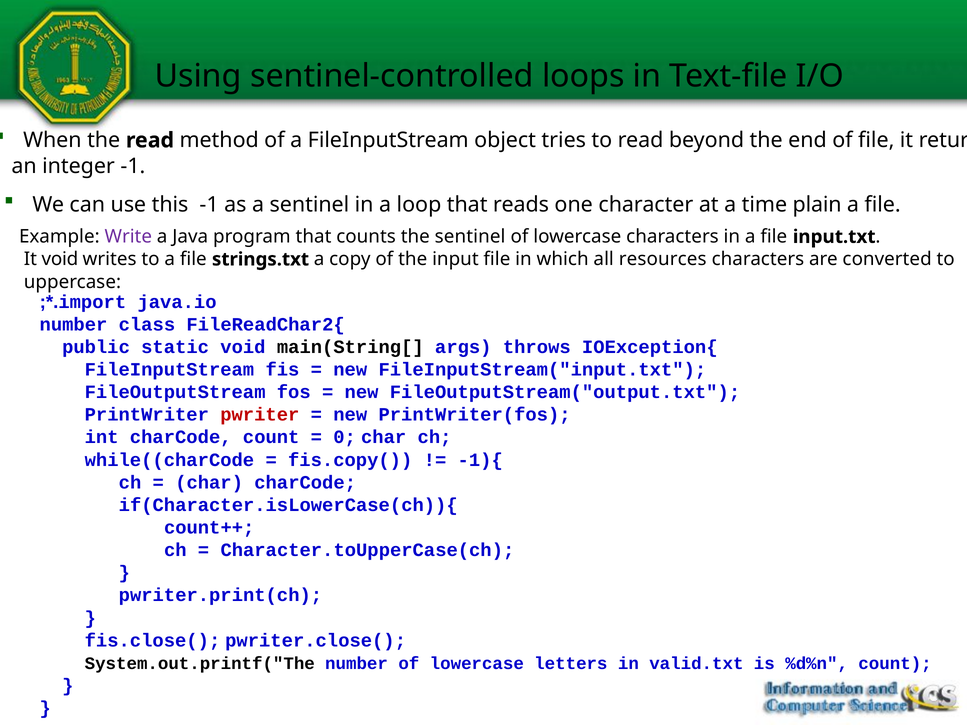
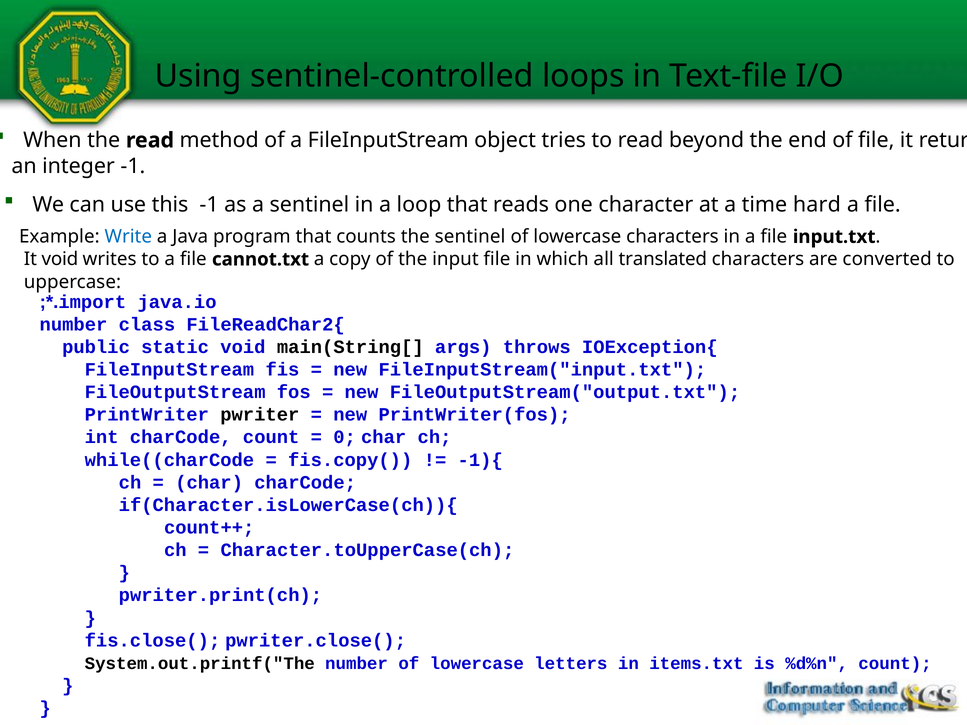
plain: plain -> hard
Write colour: purple -> blue
strings.txt: strings.txt -> cannot.txt
resources: resources -> translated
pwriter colour: red -> black
valid.txt: valid.txt -> items.txt
